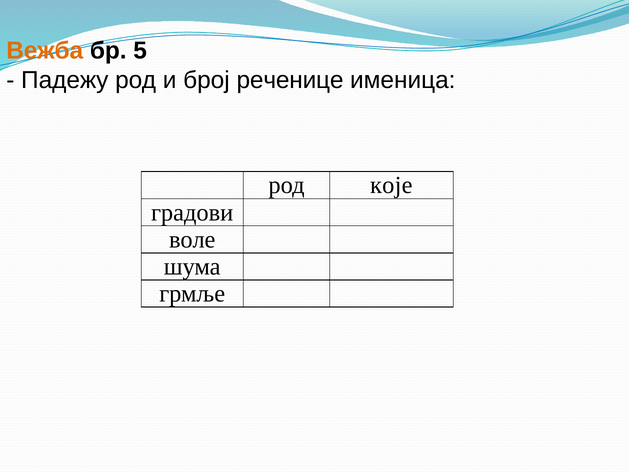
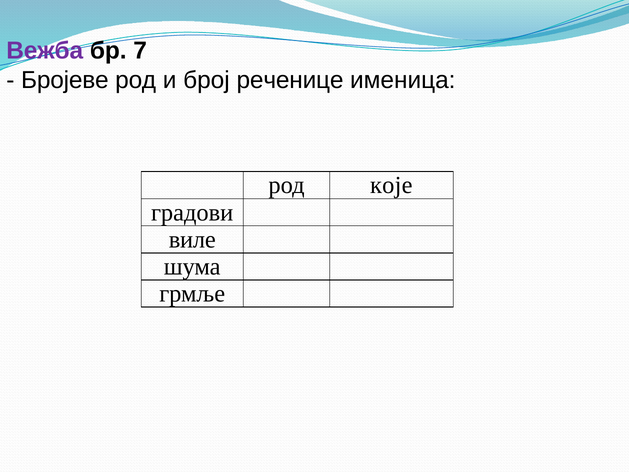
Вежба colour: orange -> purple
5: 5 -> 7
Падежу: Падежу -> Бројеве
воле: воле -> виле
